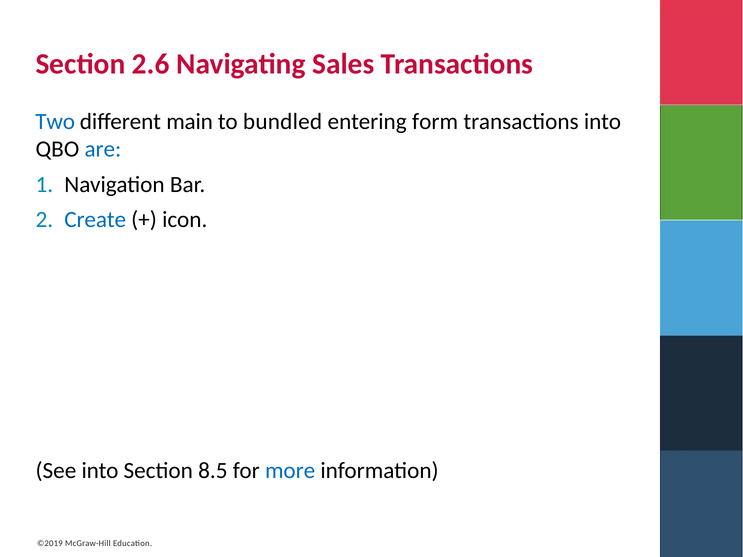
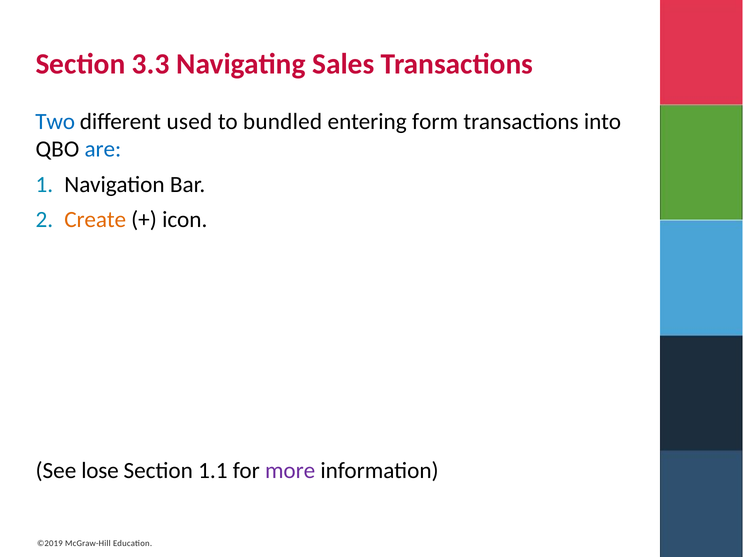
2.6: 2.6 -> 3.3
main: main -> used
Create colour: blue -> orange
See into: into -> lose
8.5: 8.5 -> 1.1
more colour: blue -> purple
